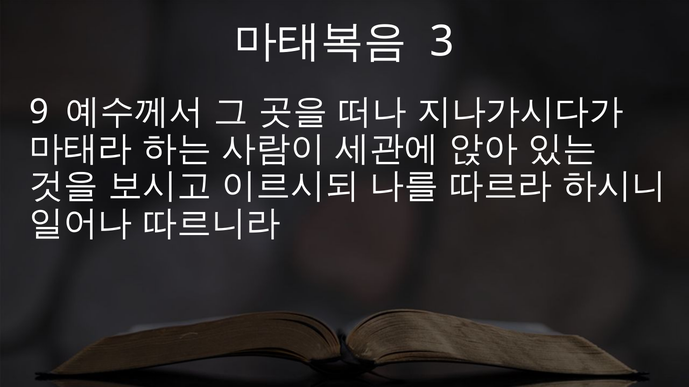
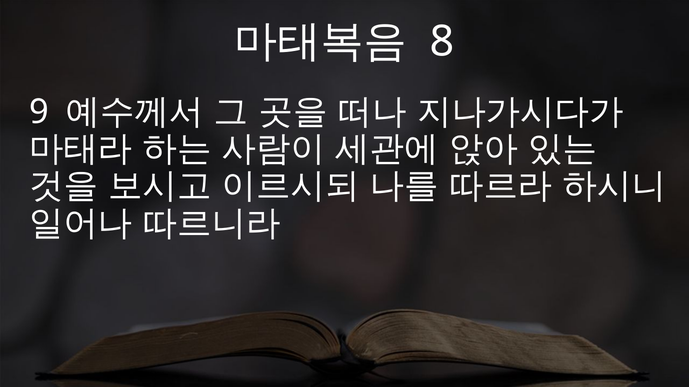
3: 3 -> 8
